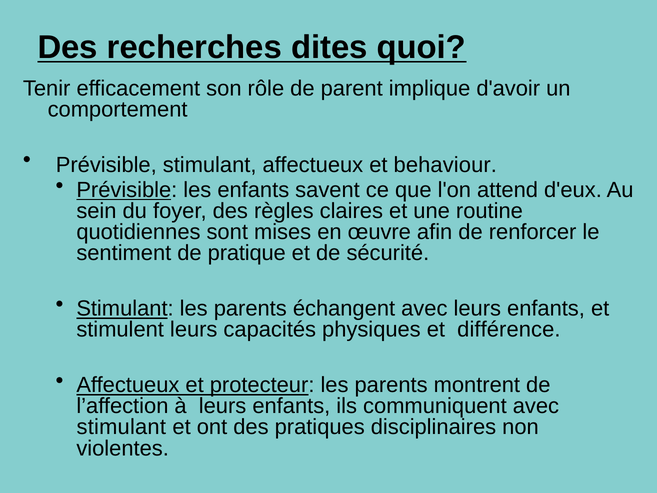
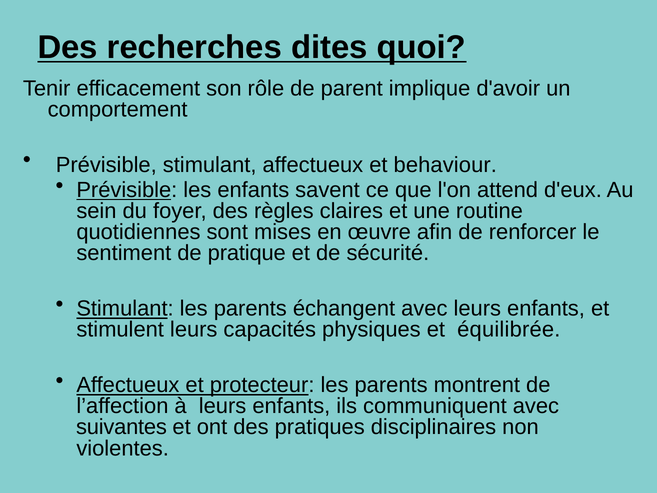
différence: différence -> équilibrée
stimulant at (121, 427): stimulant -> suivantes
